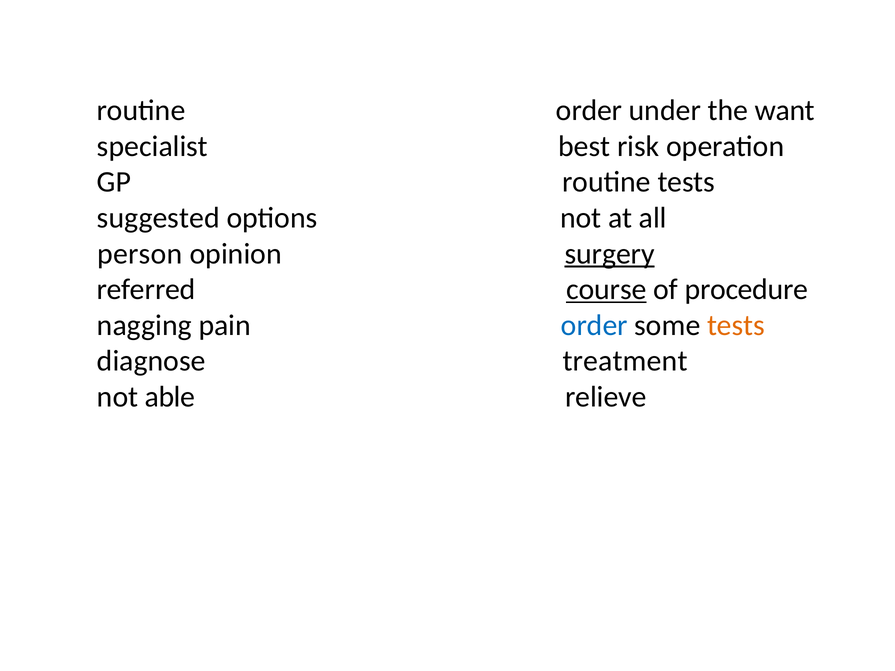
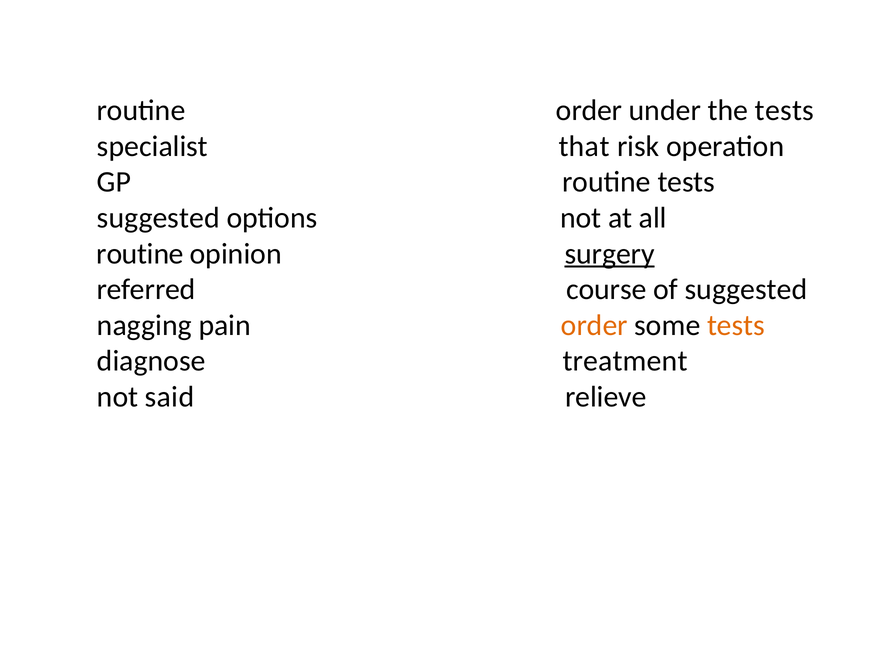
the want: want -> tests
best: best -> that
person at (140, 254): person -> routine
course underline: present -> none
of procedure: procedure -> suggested
order at (594, 325) colour: blue -> orange
able: able -> said
